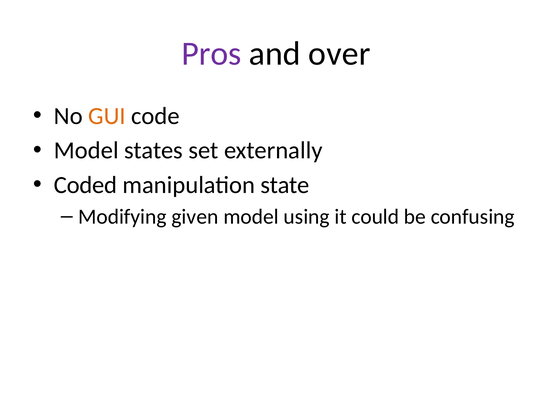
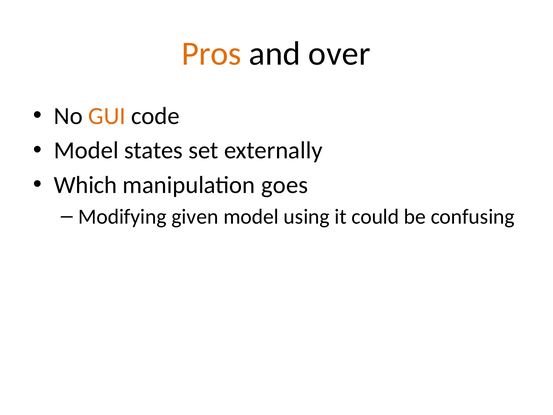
Pros colour: purple -> orange
Coded: Coded -> Which
state: state -> goes
